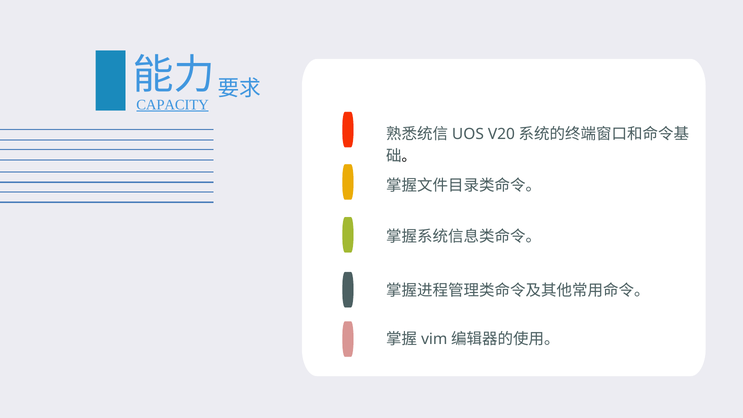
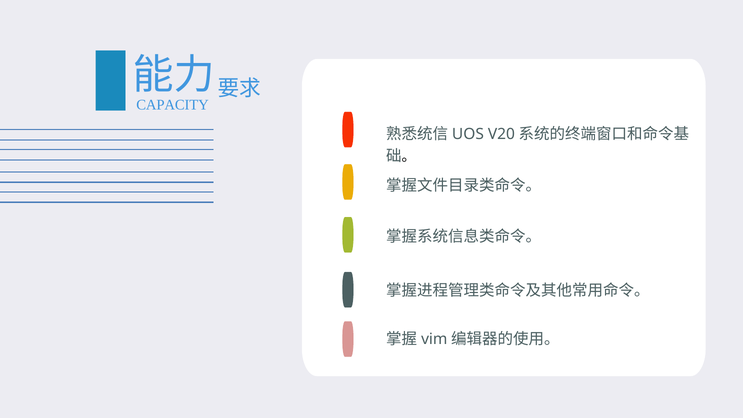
CAPACITY underline: present -> none
